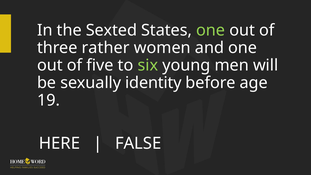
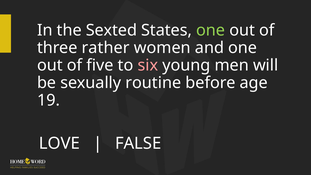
six colour: light green -> pink
identity: identity -> routine
HERE: HERE -> LOVE
